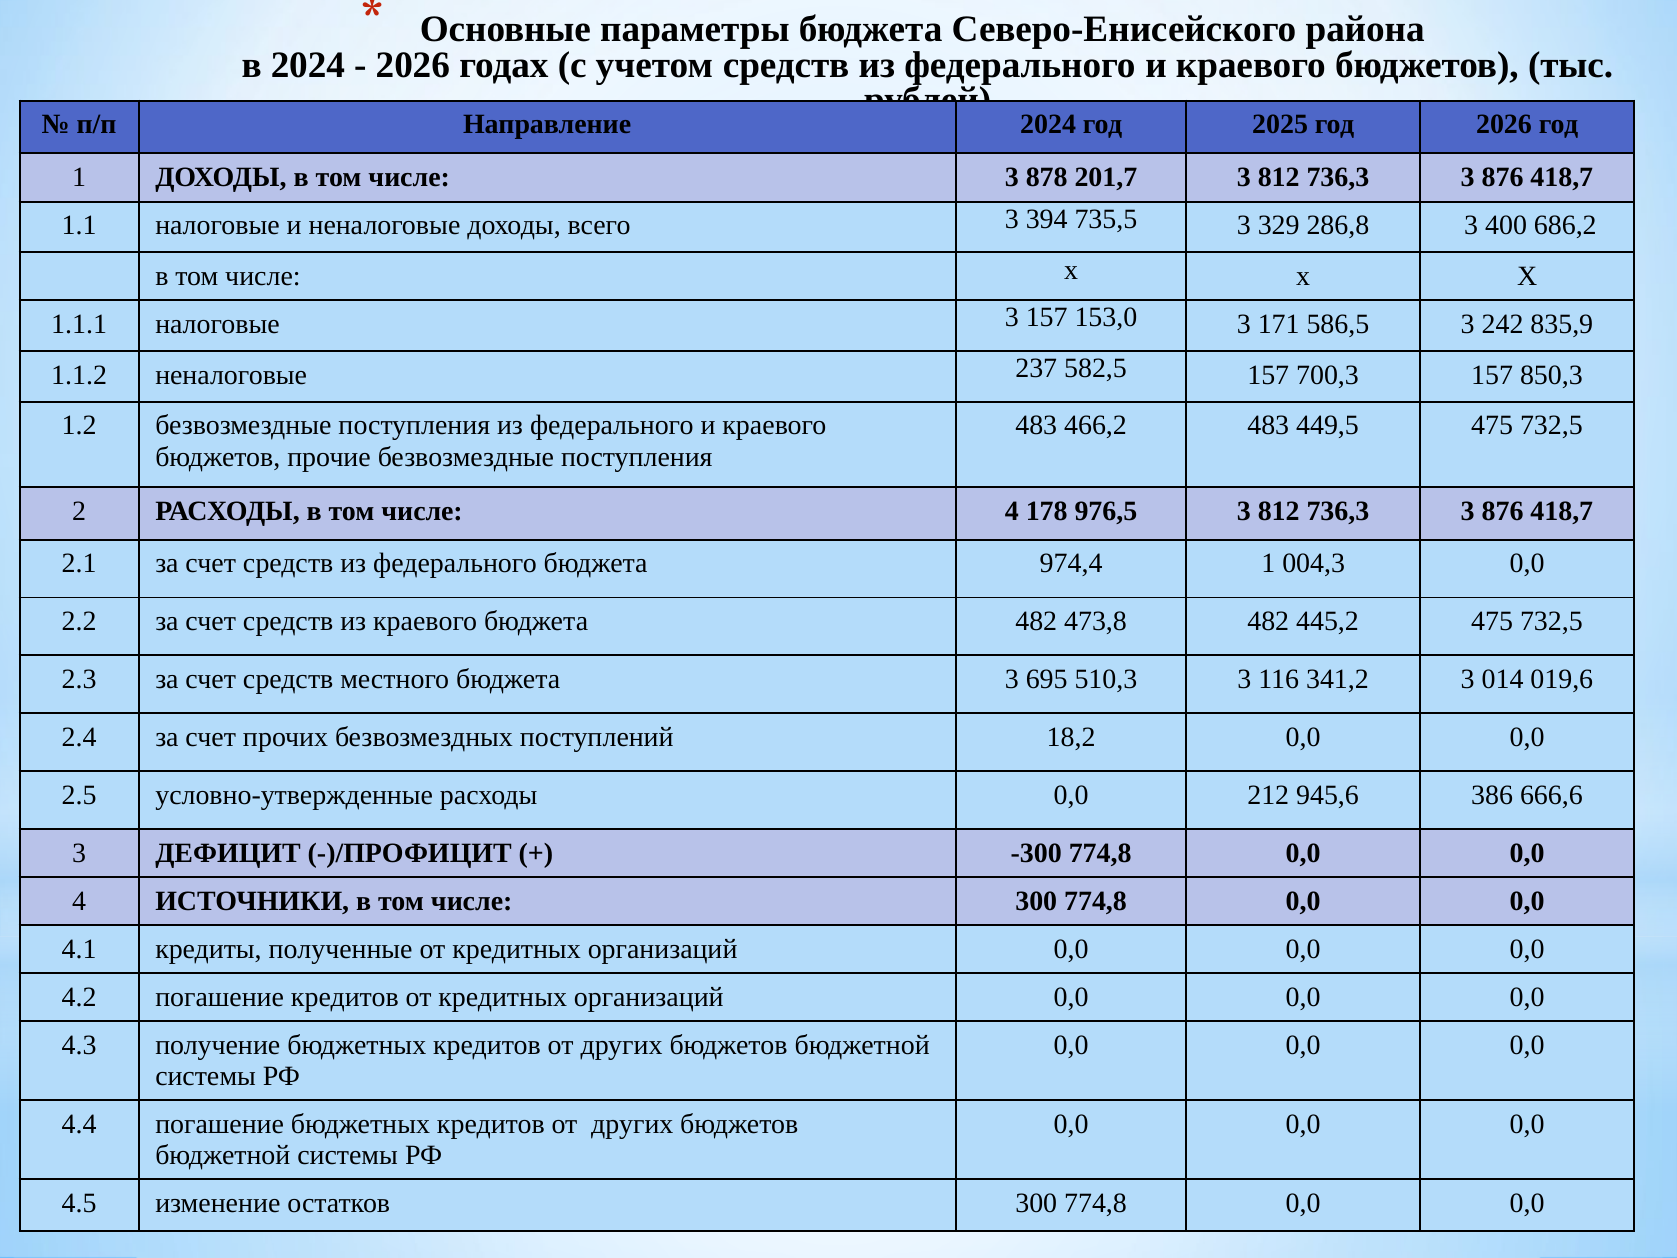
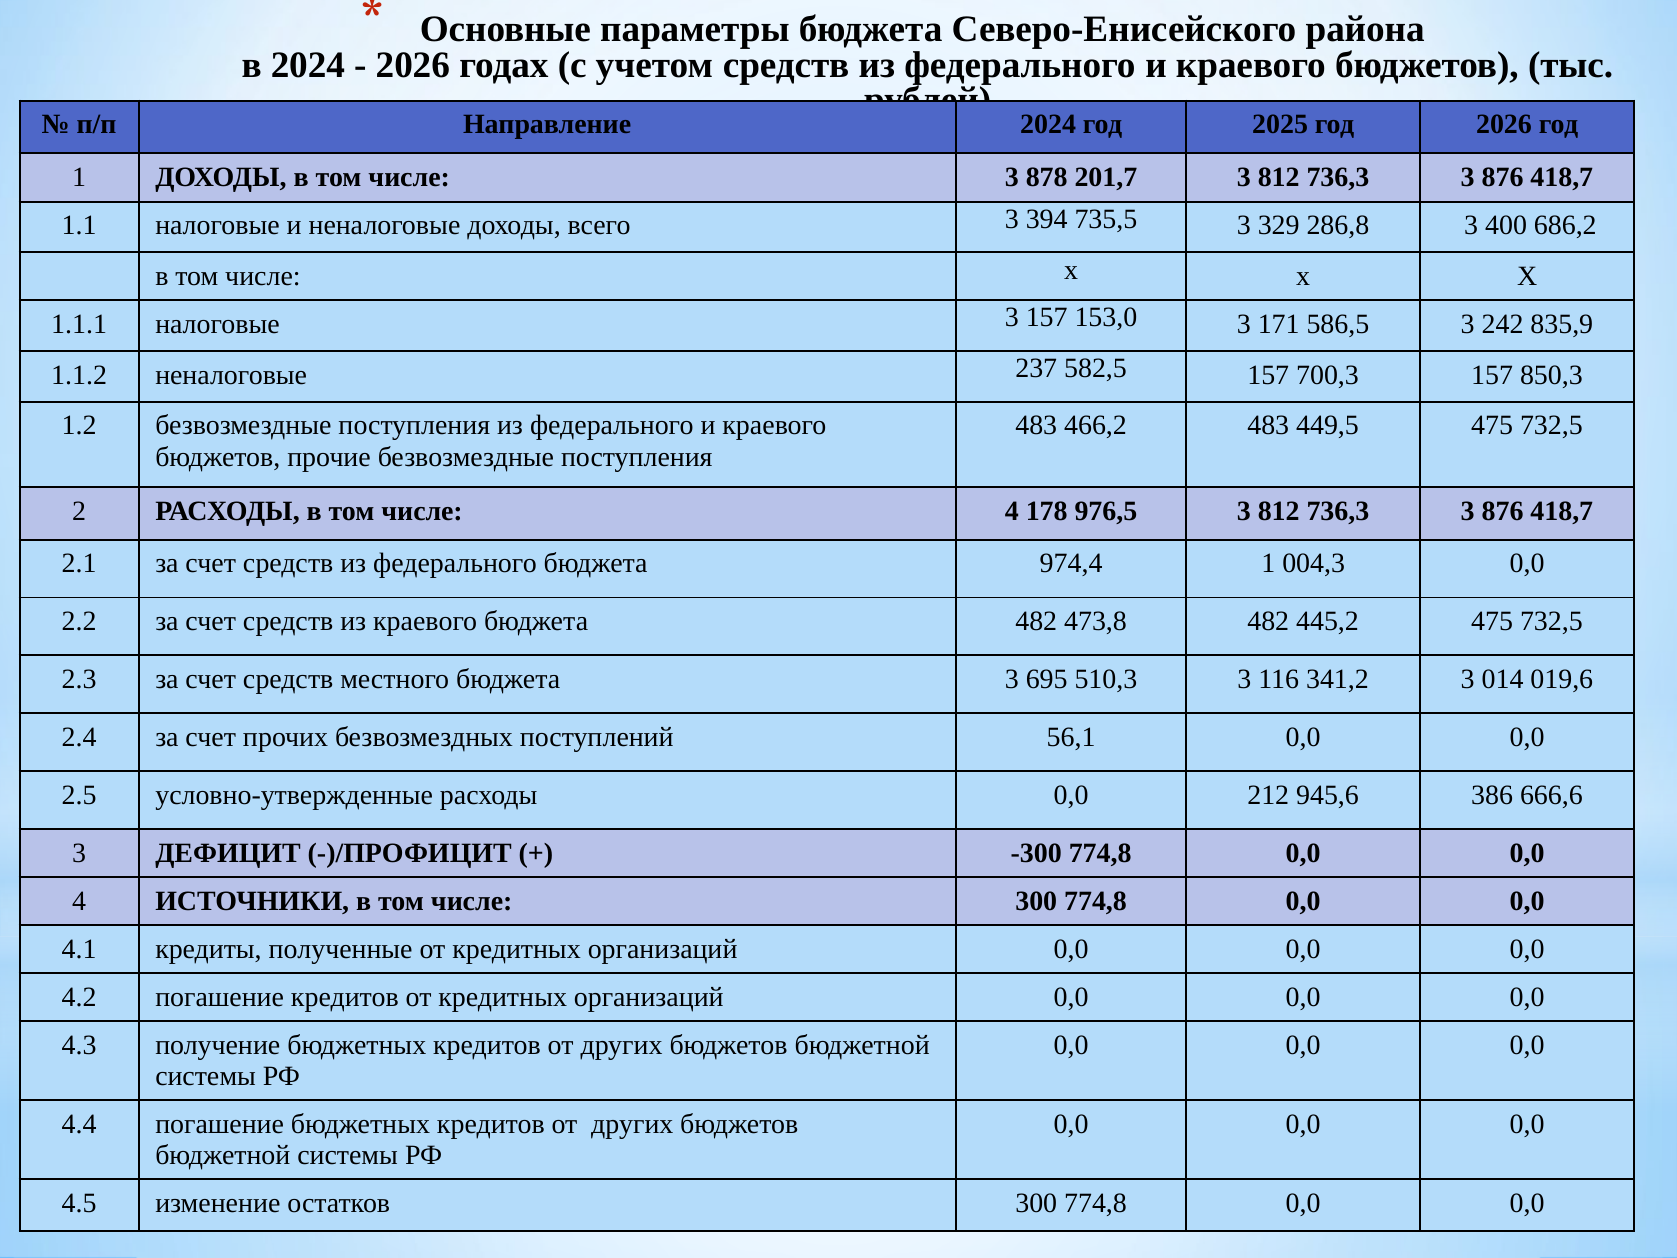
18,2: 18,2 -> 56,1
